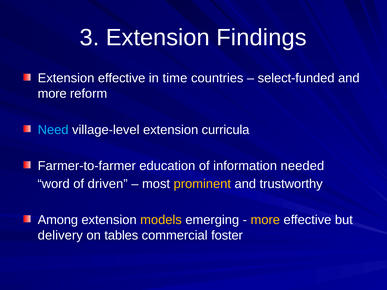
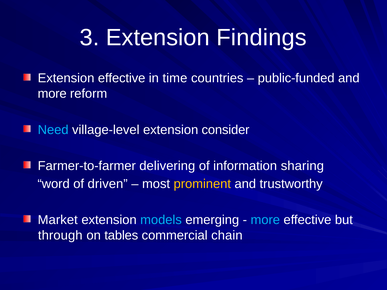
select-funded: select-funded -> public-funded
curricula: curricula -> consider
education: education -> delivering
needed: needed -> sharing
Among: Among -> Market
models colour: yellow -> light blue
more at (265, 220) colour: yellow -> light blue
delivery: delivery -> through
foster: foster -> chain
